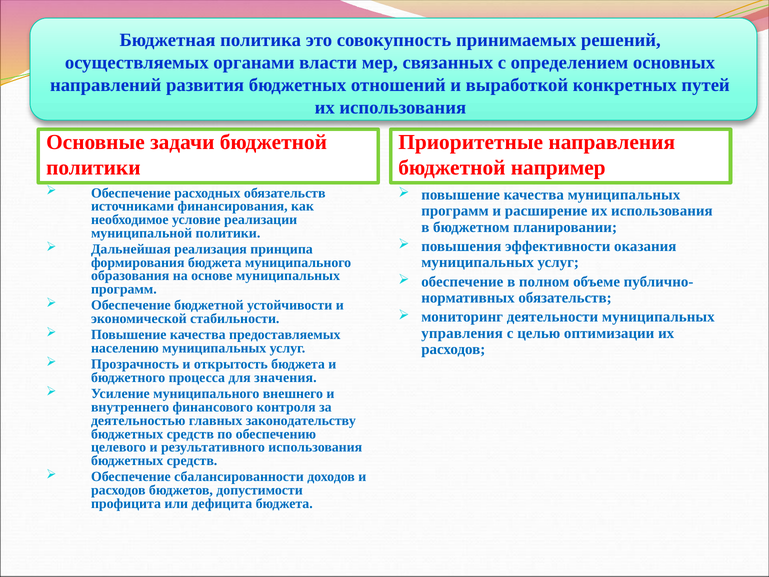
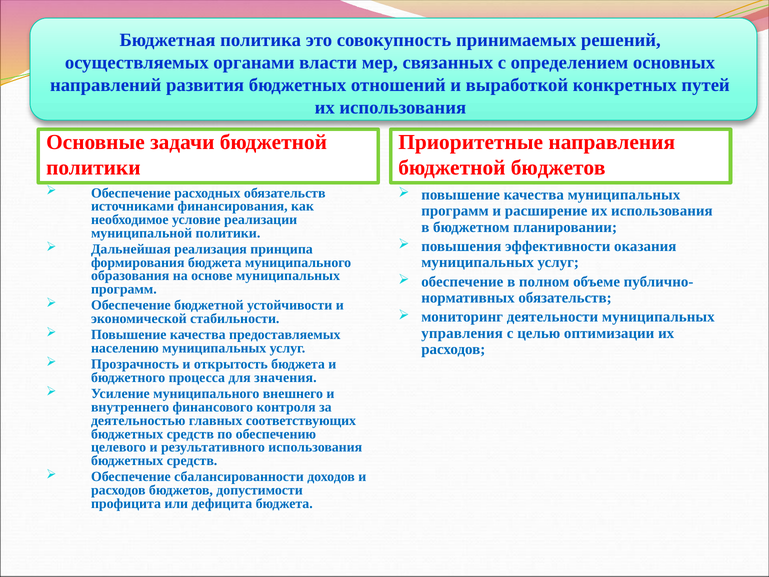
бюджетной например: например -> бюджетов
законодательству: законодательству -> соответствующих
